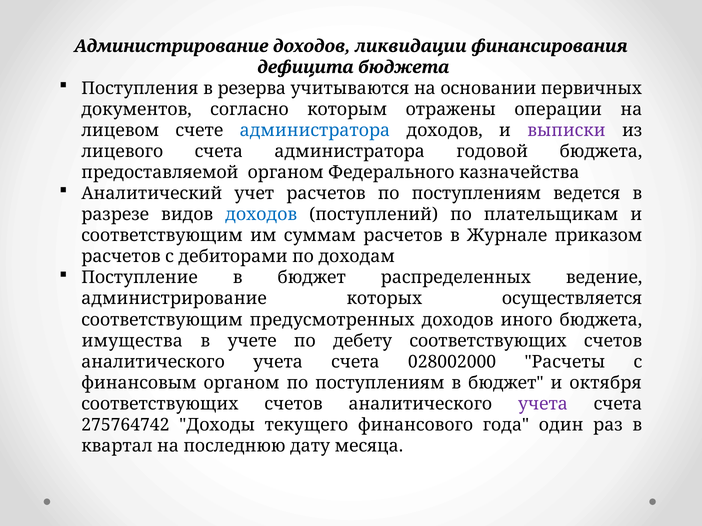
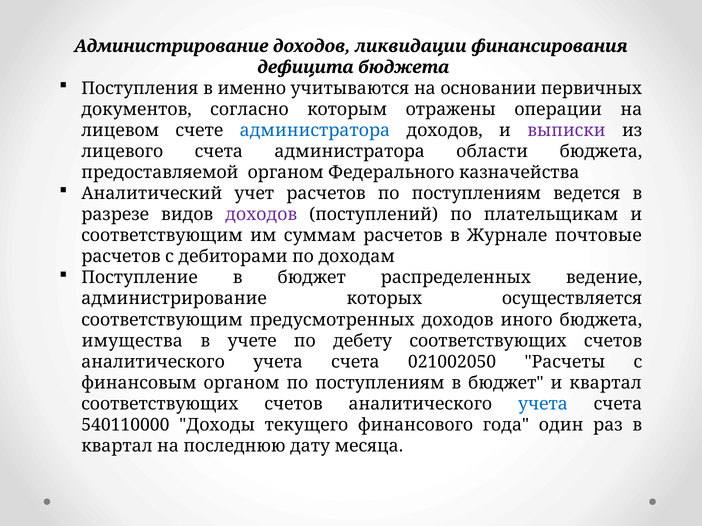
резерва: резерва -> именно
годовой: годовой -> области
доходов at (261, 215) colour: blue -> purple
приказом: приказом -> почтовые
028002000: 028002000 -> 021002050
и октября: октября -> квартал
учета at (543, 404) colour: purple -> blue
275764742: 275764742 -> 540110000
